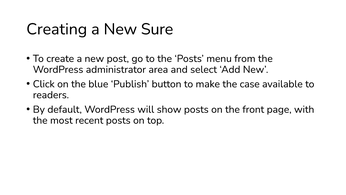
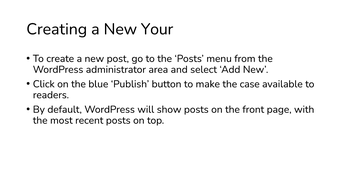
Sure: Sure -> Your
